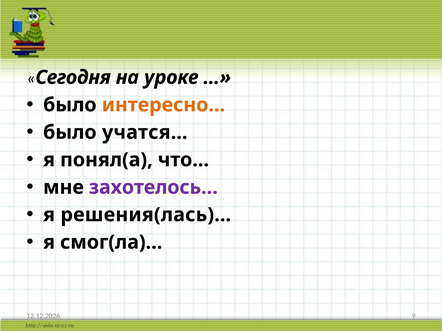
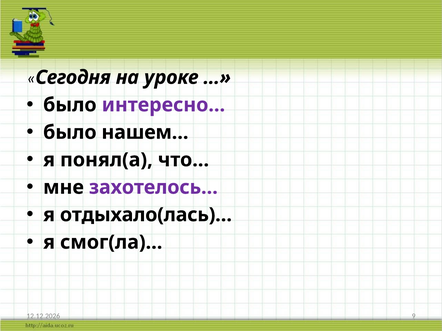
интересно… colour: orange -> purple
учатся…: учатся… -> нашем…
решения(лась)…: решения(лась)… -> отдыхало(лась)…
